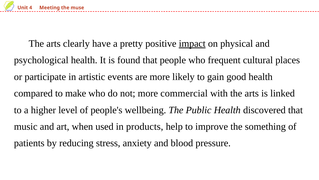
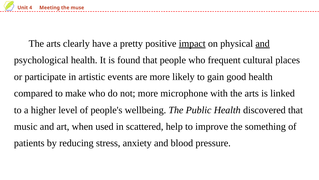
and at (263, 43) underline: none -> present
commercial: commercial -> microphone
products: products -> scattered
